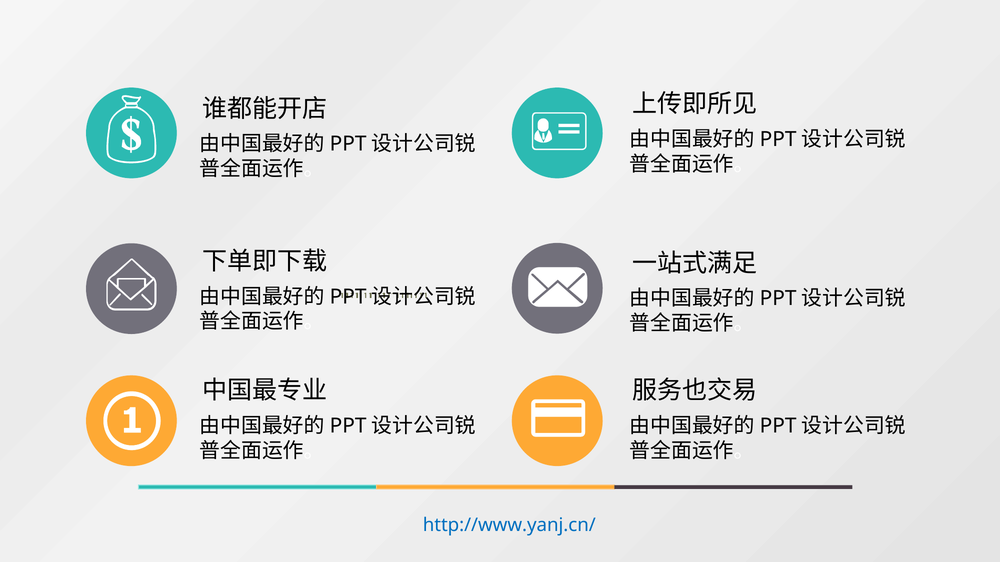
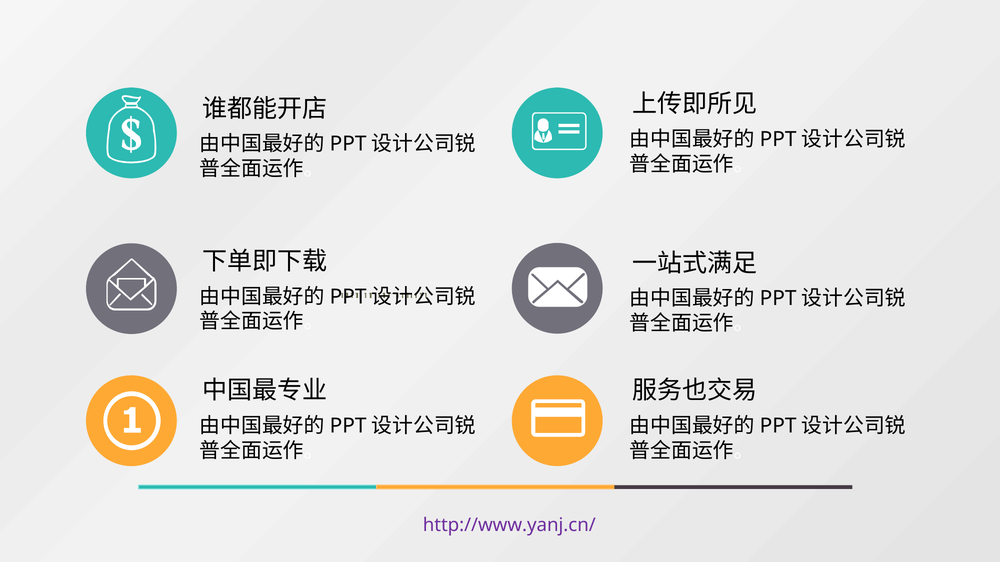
http://www.yanj.cn/ colour: blue -> purple
